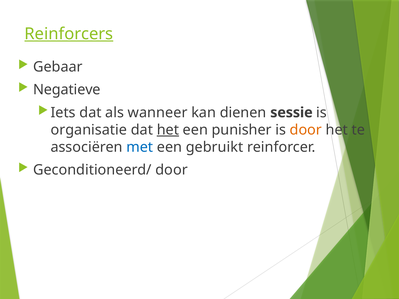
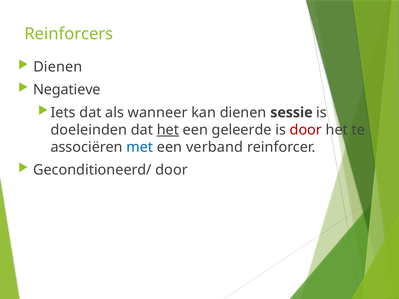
Reinforcers underline: present -> none
Gebaar at (58, 67): Gebaar -> Dienen
organisatie: organisatie -> doeleinden
punisher: punisher -> geleerde
door at (306, 130) colour: orange -> red
gebruikt: gebruikt -> verband
